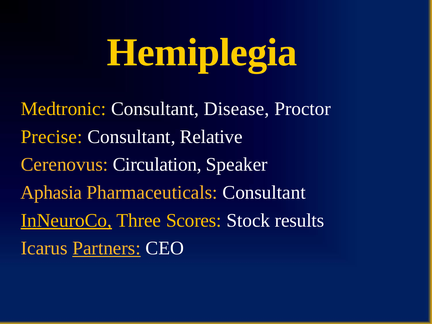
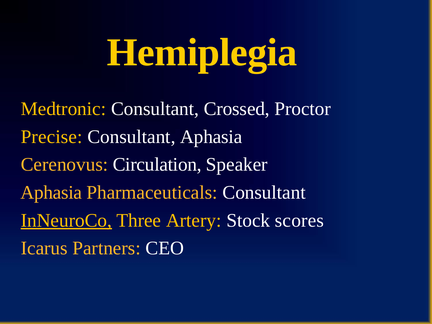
Disease: Disease -> Crossed
Consultant Relative: Relative -> Aphasia
Scores: Scores -> Artery
results: results -> scores
Partners underline: present -> none
